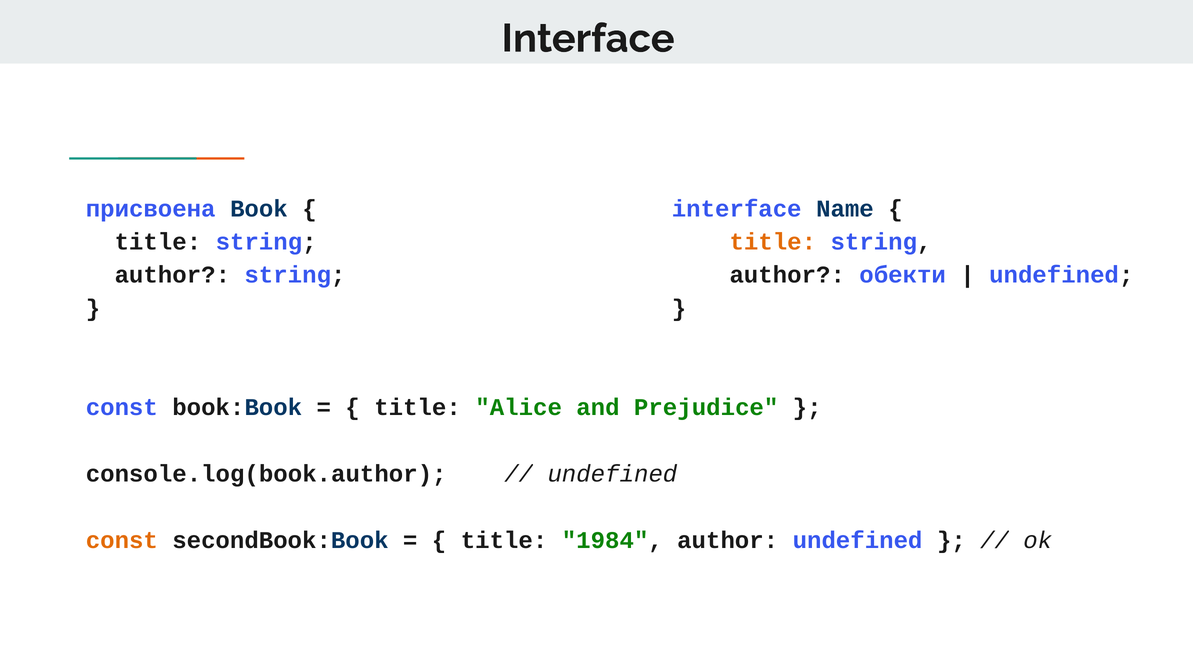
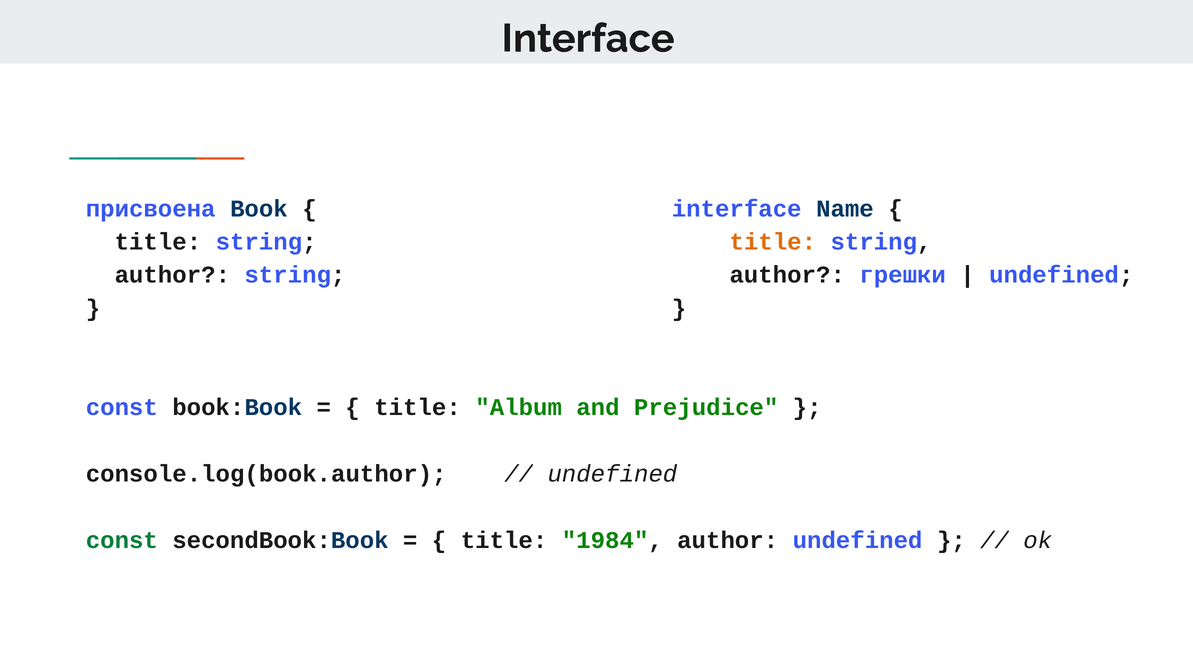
обекти: обекти -> грешки
Alice: Alice -> Album
const at (122, 540) colour: orange -> green
